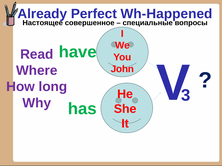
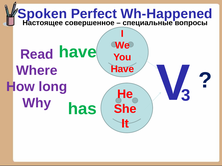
Already: Already -> Spoken
John at (122, 69): John -> Have
